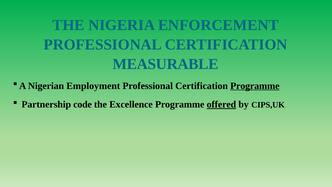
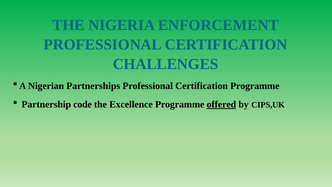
MEASURABLE: MEASURABLE -> CHALLENGES
Employment: Employment -> Partnerships
Programme at (255, 86) underline: present -> none
